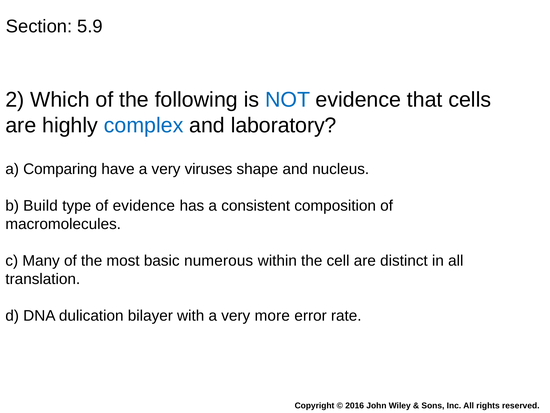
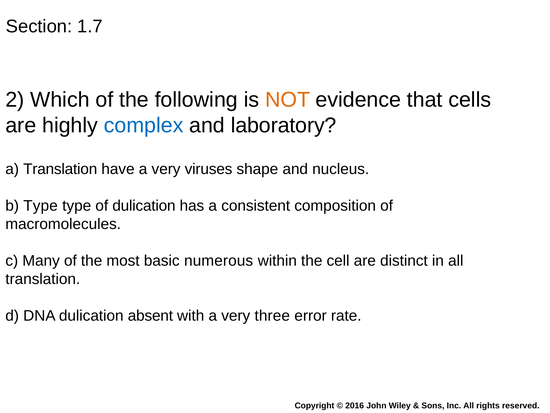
5.9: 5.9 -> 1.7
NOT colour: blue -> orange
a Comparing: Comparing -> Translation
b Build: Build -> Type
of evidence: evidence -> dulication
bilayer: bilayer -> absent
more: more -> three
